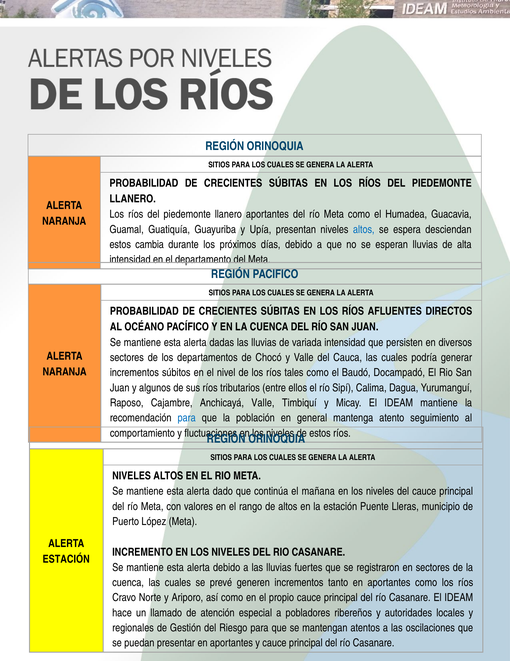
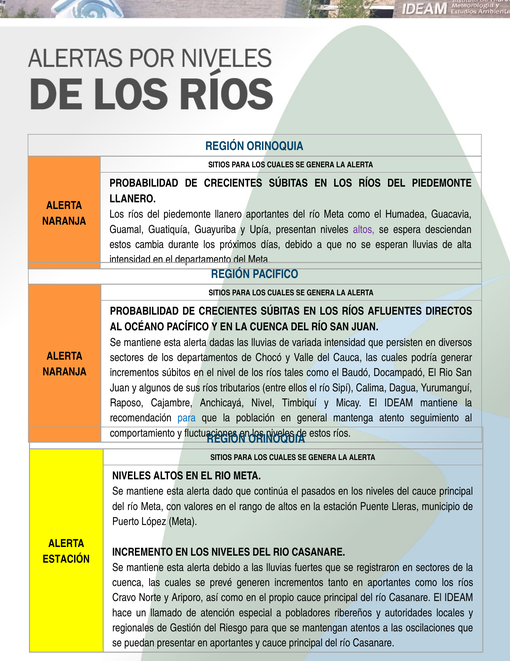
altos at (364, 229) colour: blue -> purple
Anchicayá Valle: Valle -> Nivel
mañana: mañana -> pasados
